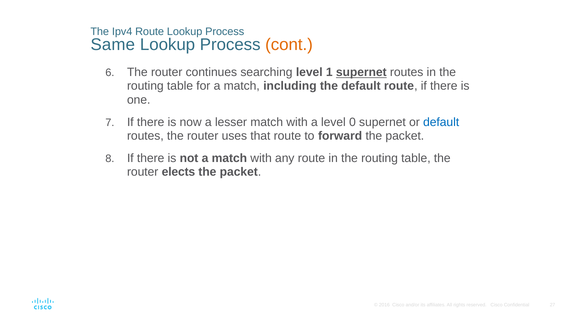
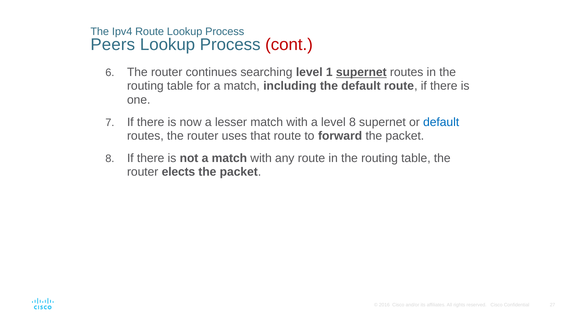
Same: Same -> Peers
cont colour: orange -> red
level 0: 0 -> 8
